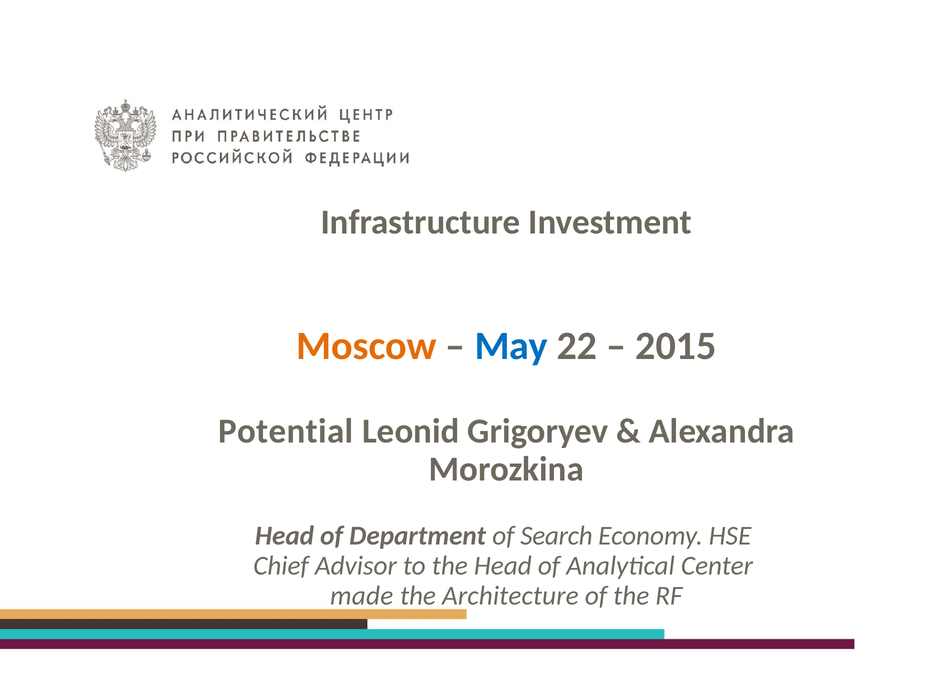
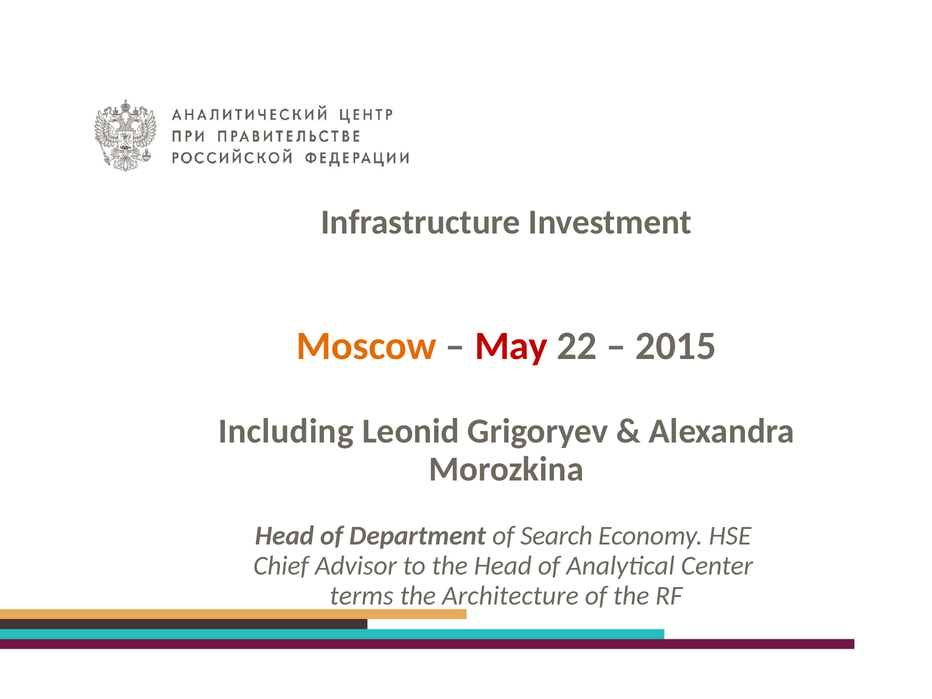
May colour: blue -> red
Potential: Potential -> Including
made: made -> terms
